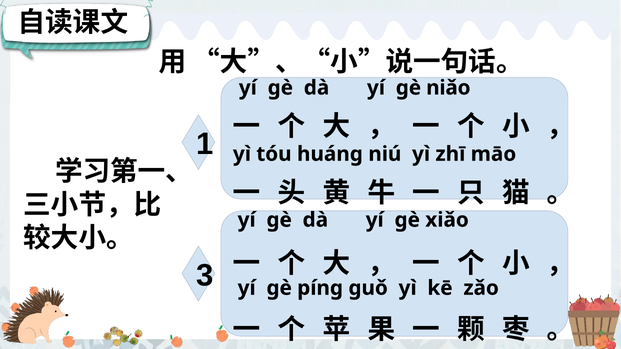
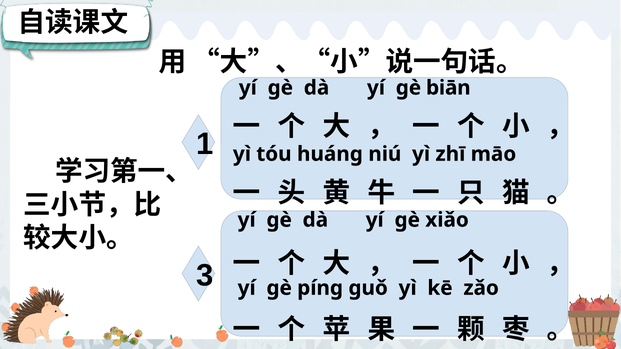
niǎo: niǎo -> biān
